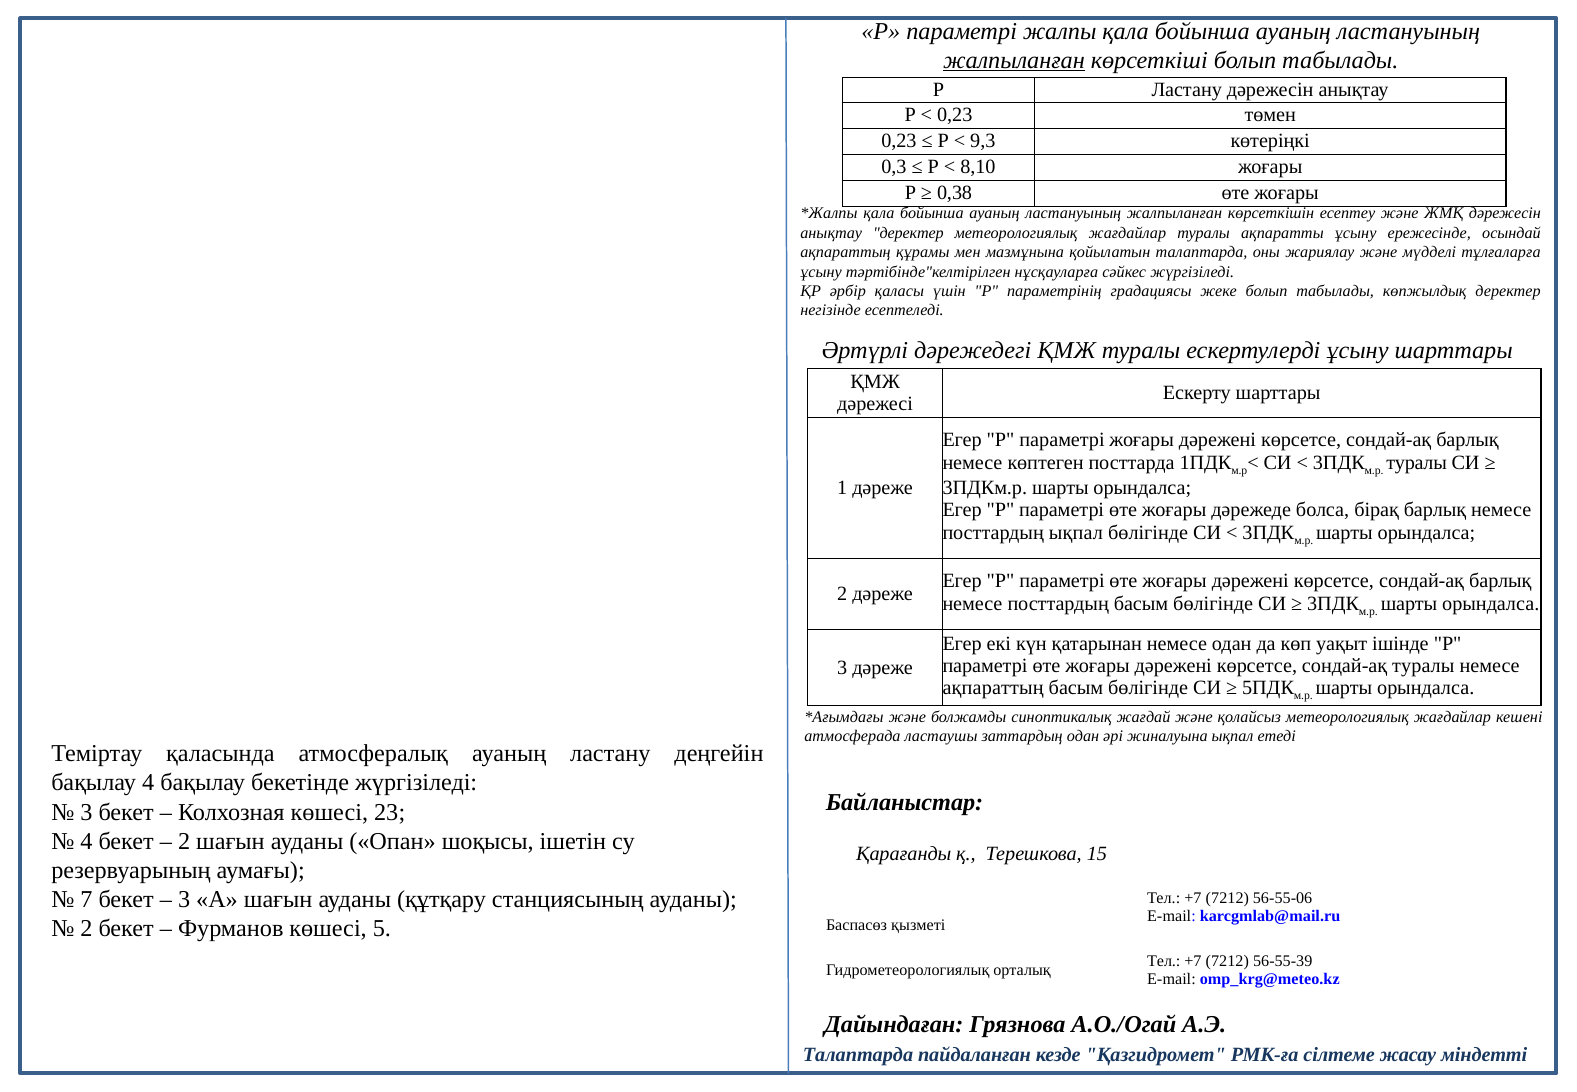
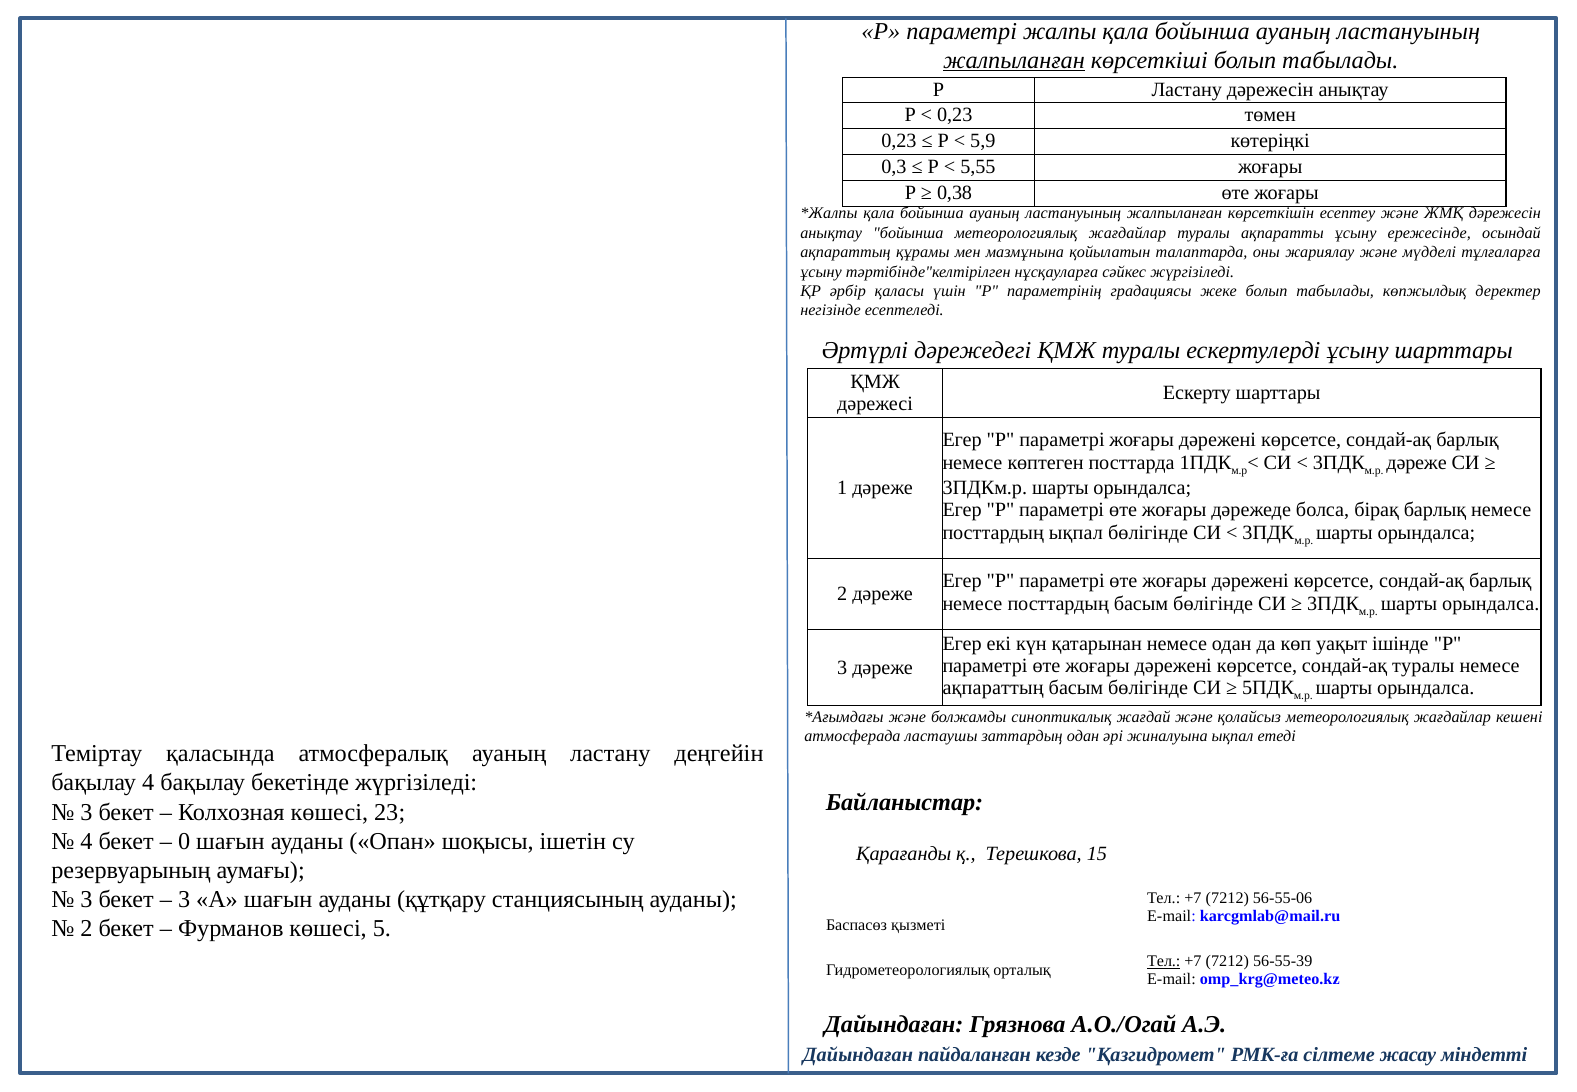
9,3: 9,3 -> 5,9
8,10: 8,10 -> 5,55
анықтау деректер: деректер -> бойынша
туралы at (1417, 462): туралы -> дәреже
2 at (184, 841): 2 -> 0
7 at (86, 899): 7 -> 3
Тел at (1164, 961) underline: none -> present
Талаптарда at (858, 1055): Талаптарда -> Дайындаған
